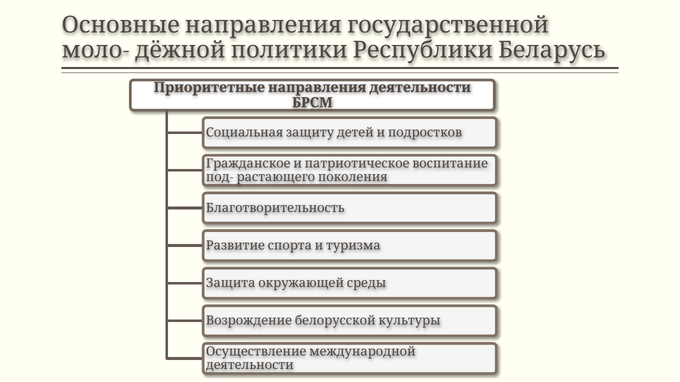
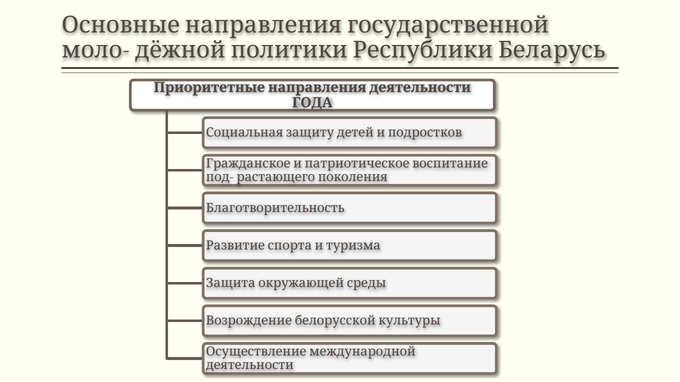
БРСМ: БРСМ -> ГОДА
